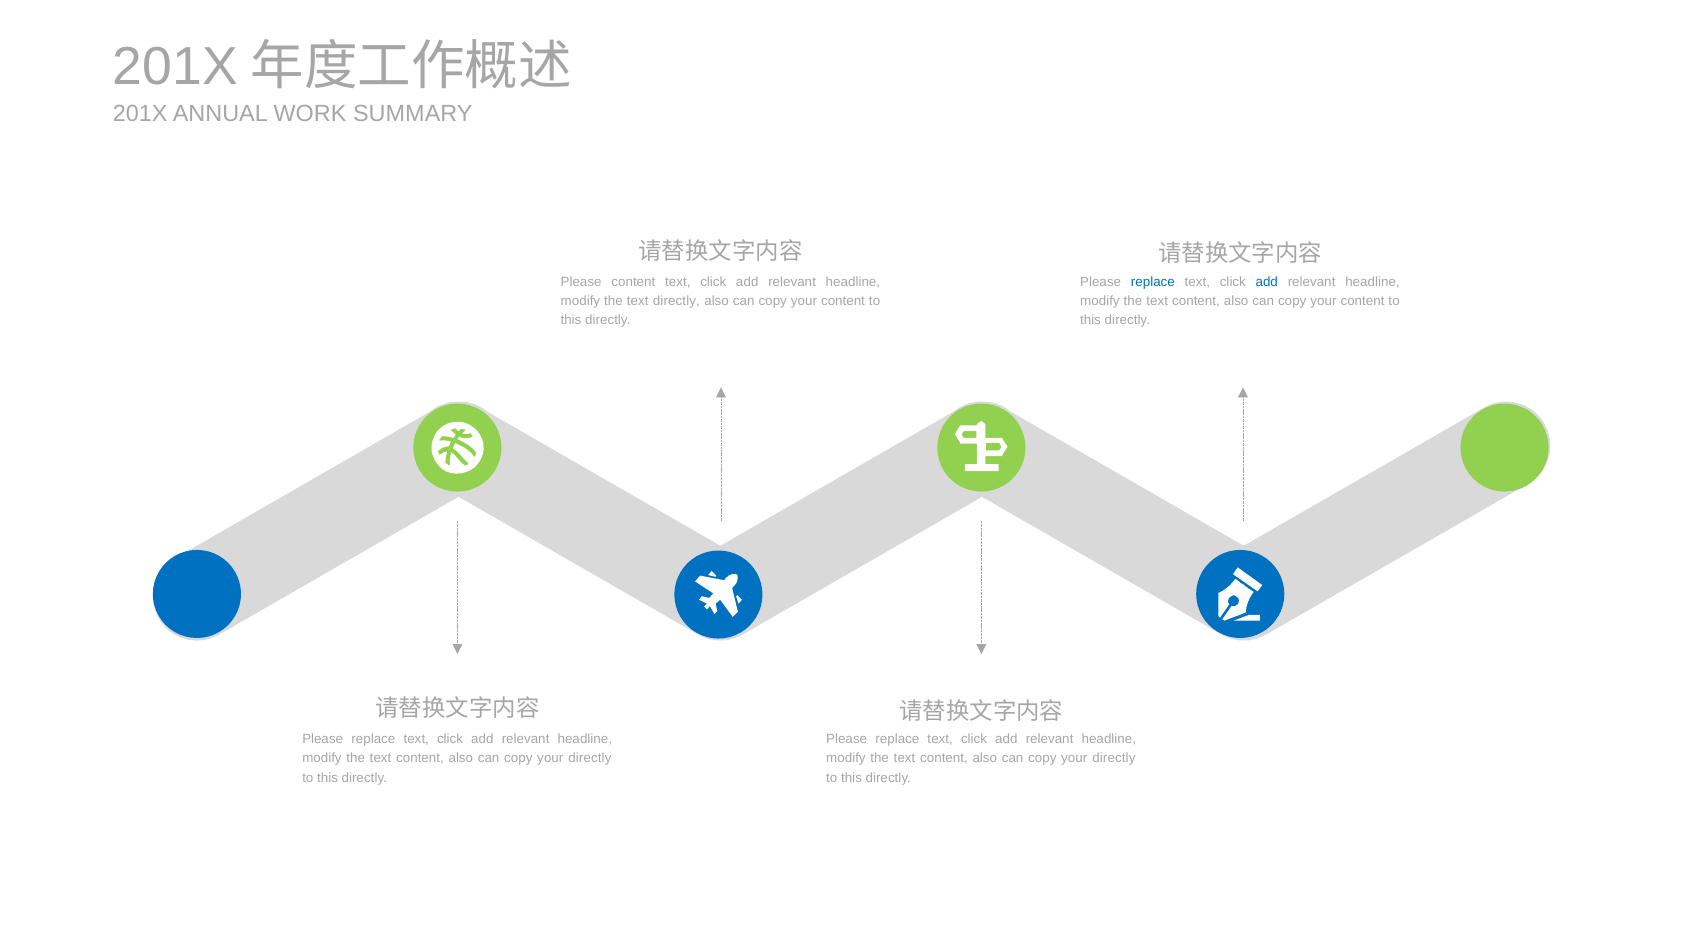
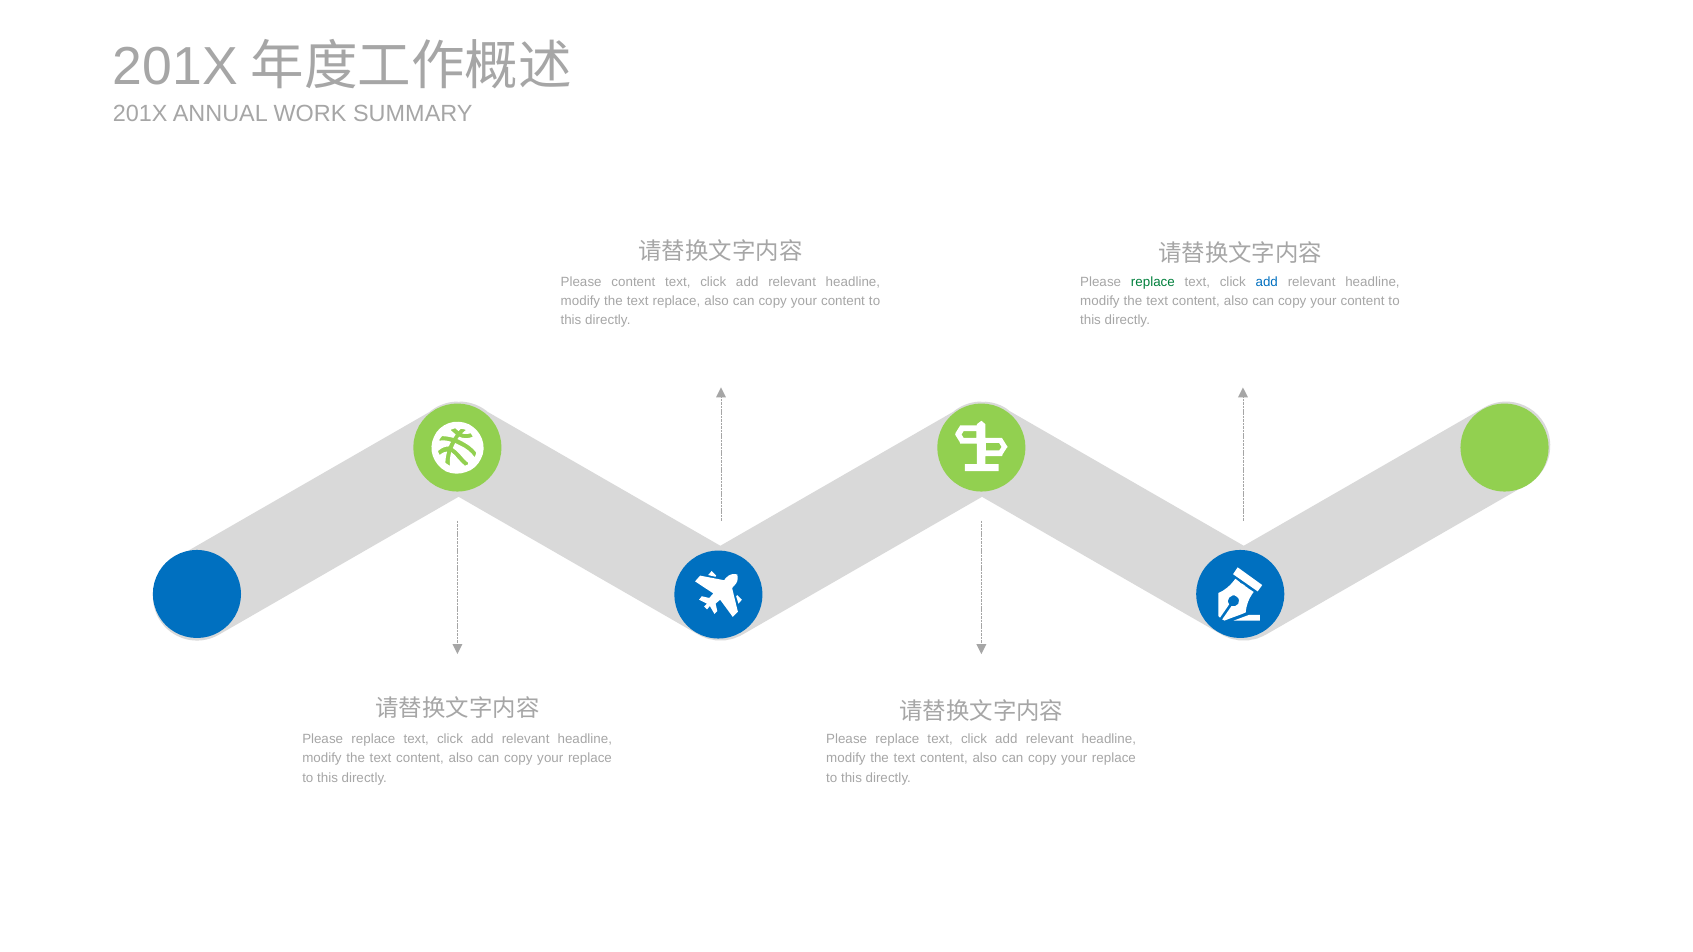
replace at (1153, 282) colour: blue -> green
text directly: directly -> replace
directly at (590, 759): directly -> replace
directly at (1114, 759): directly -> replace
